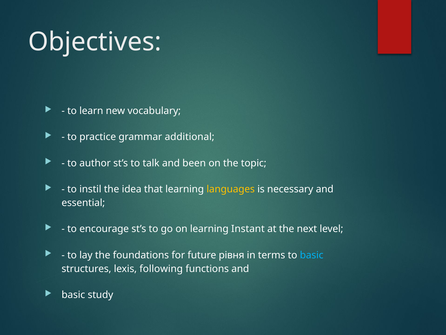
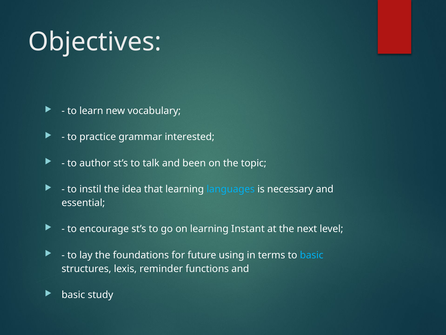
additional: additional -> interested
languages colour: yellow -> light blue
рівня: рівня -> using
following: following -> reminder
